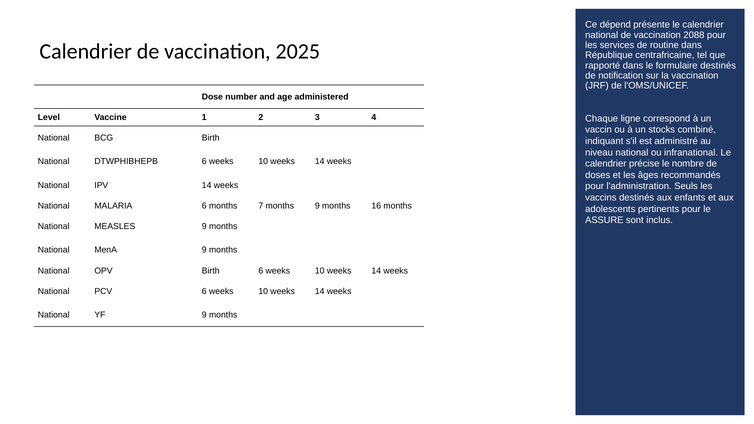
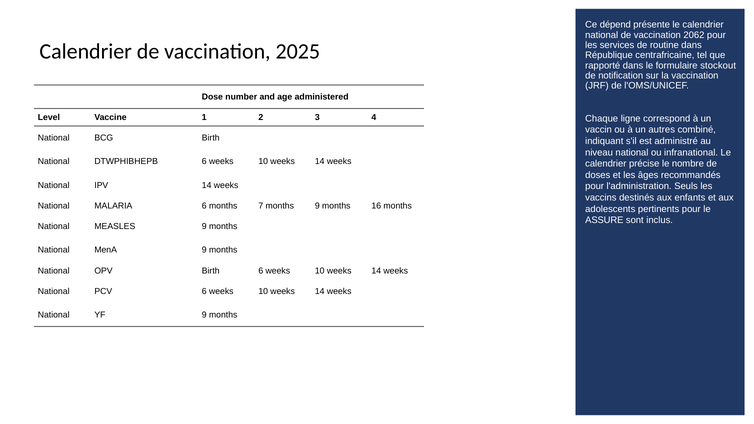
2088: 2088 -> 2062
formulaire destinés: destinés -> stockout
stocks: stocks -> autres
